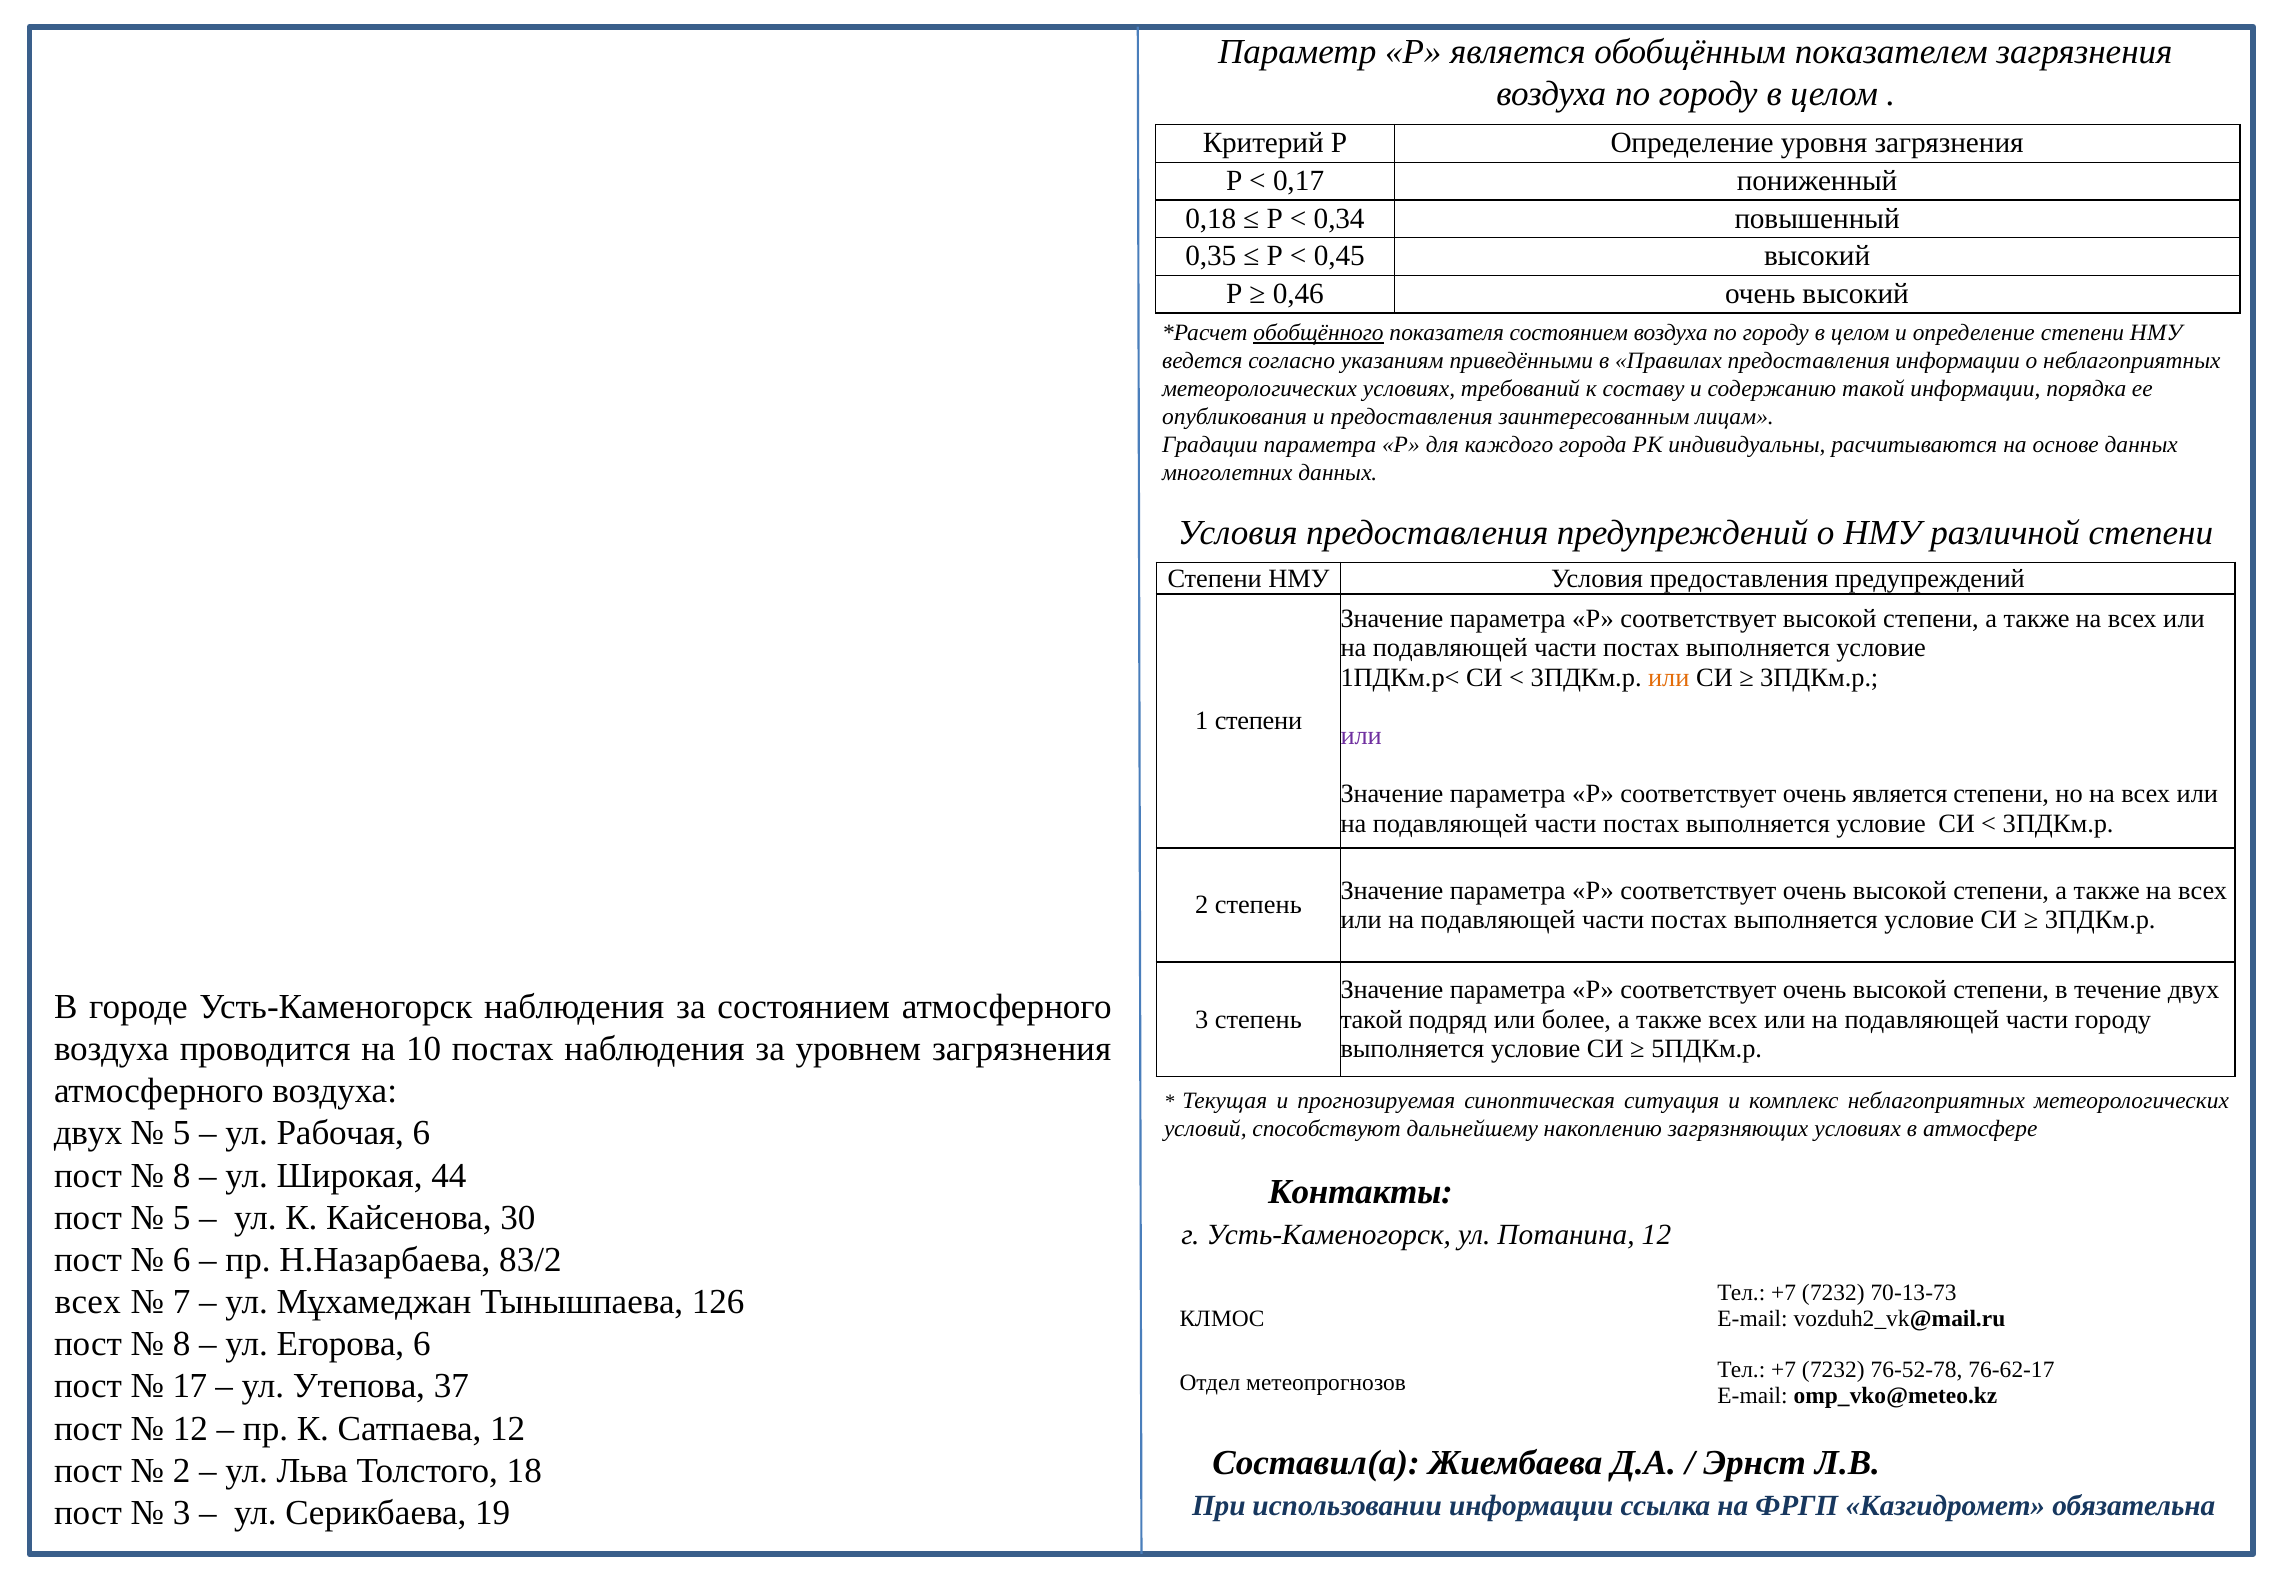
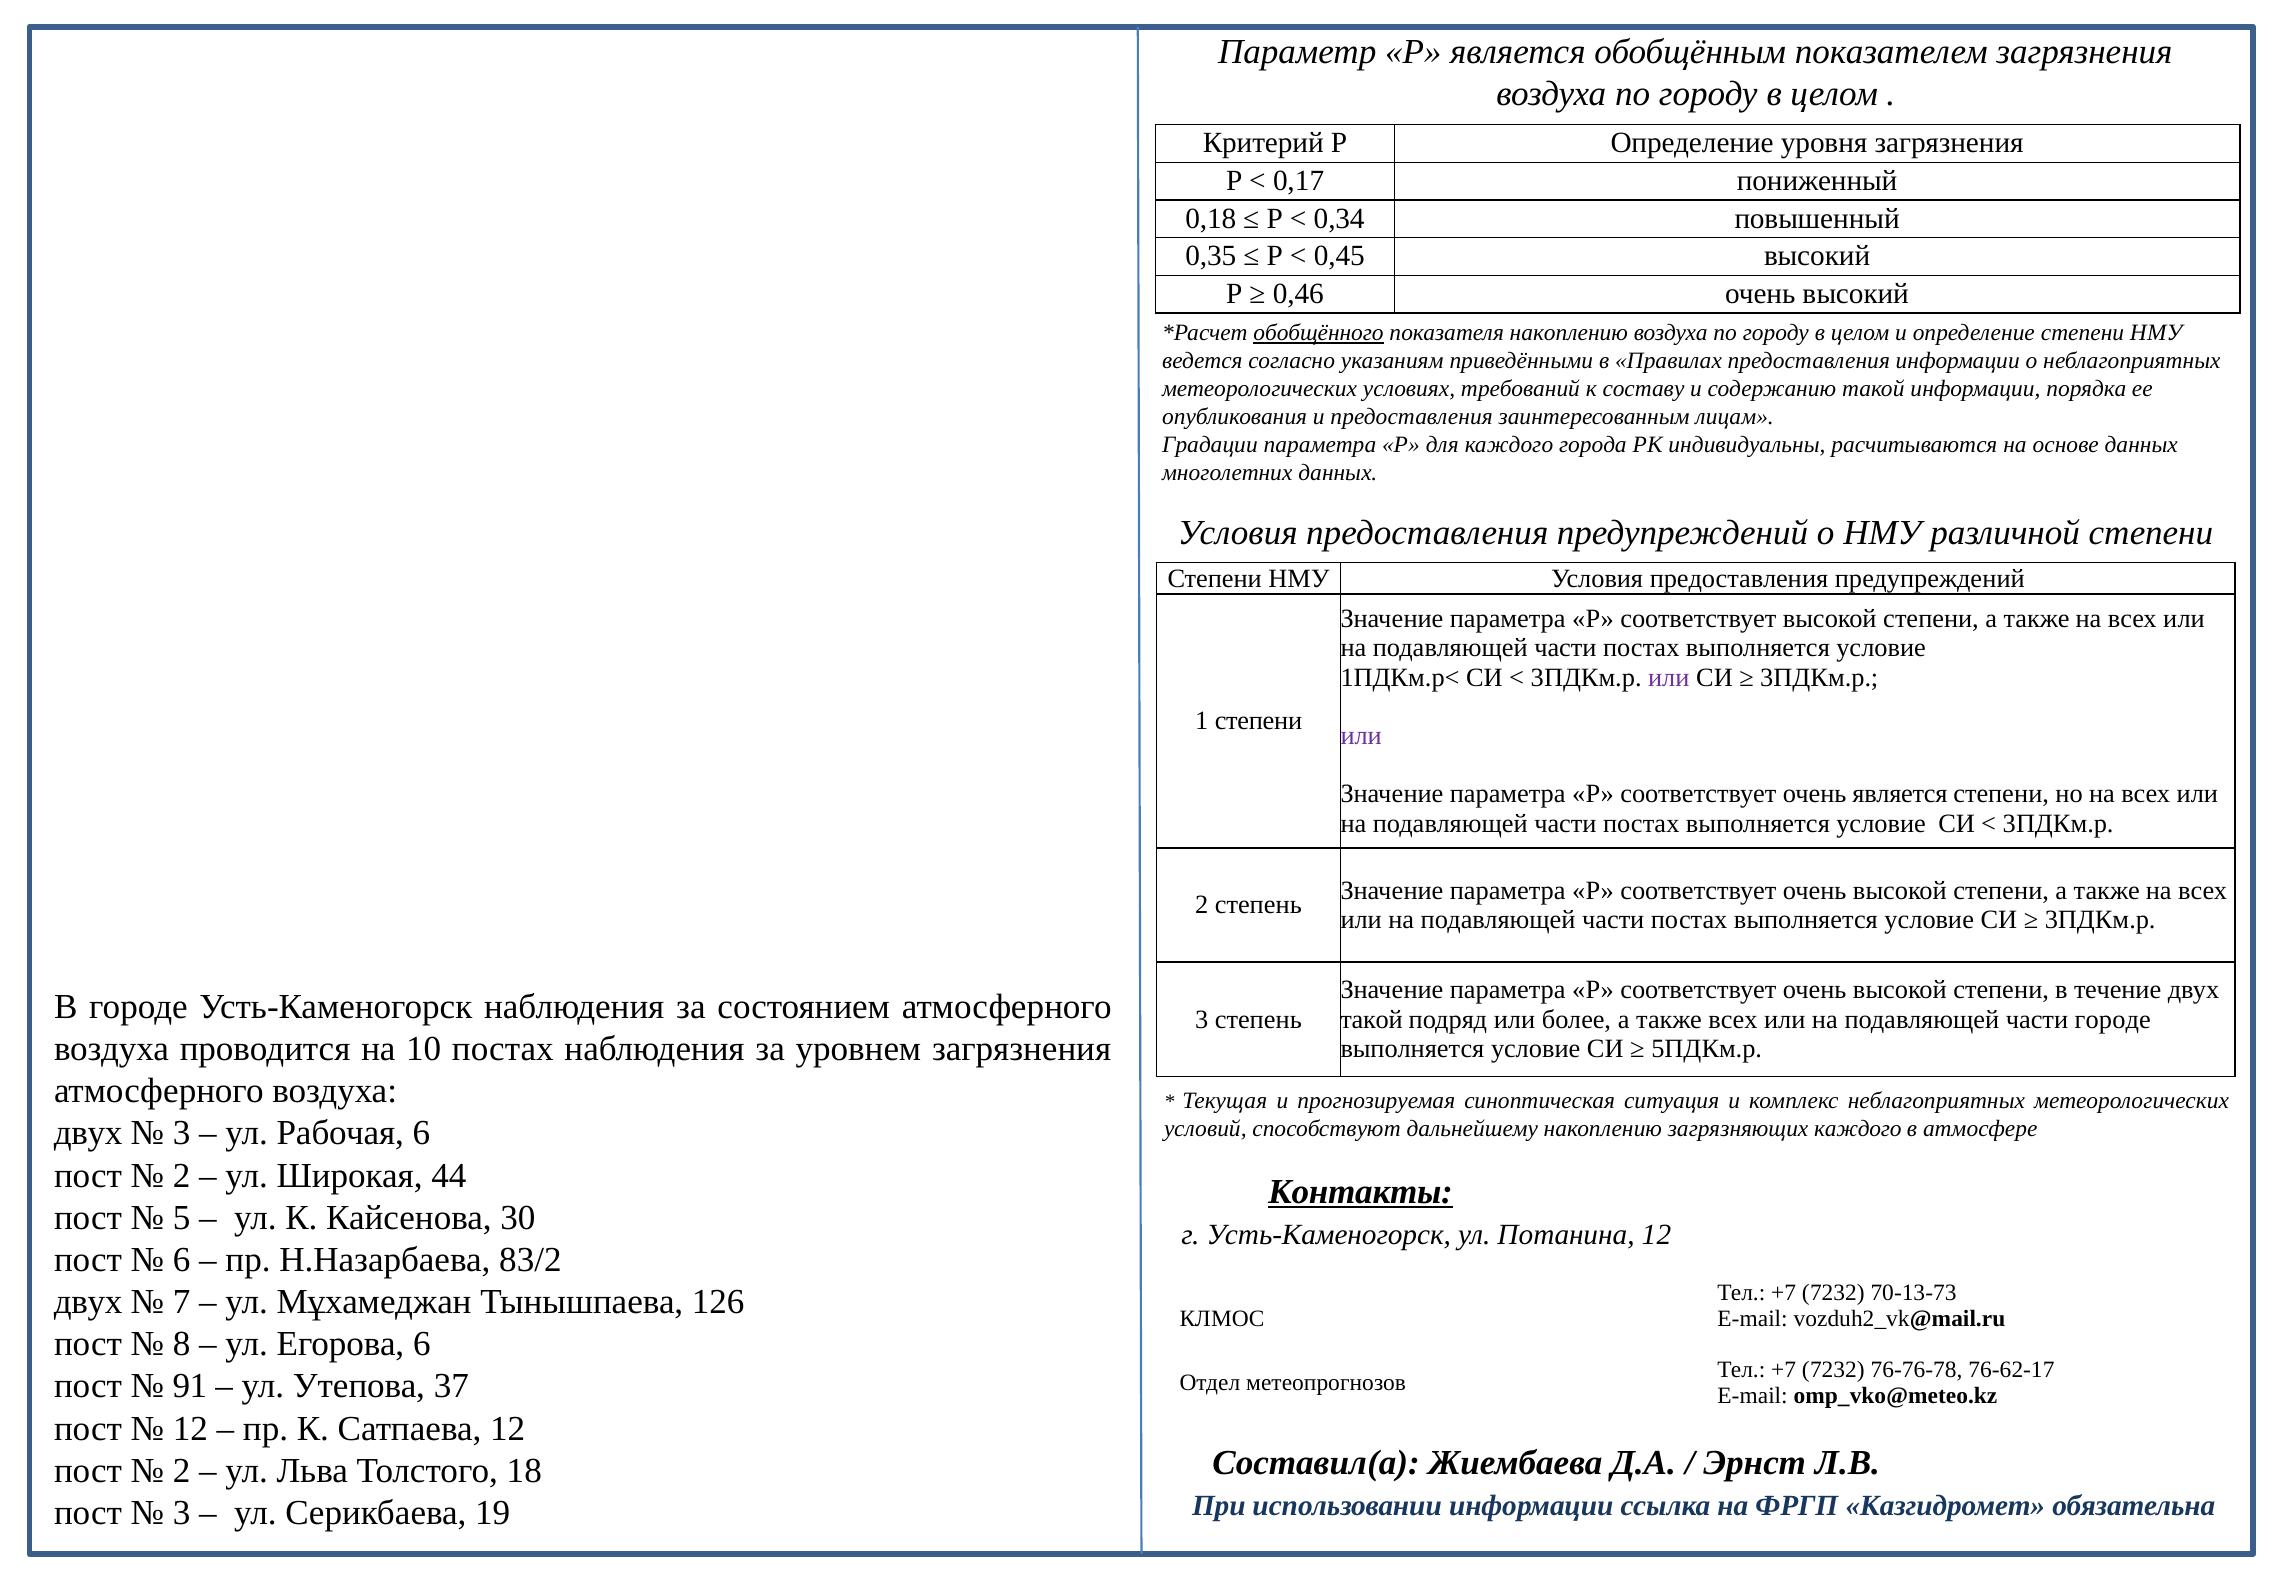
показателя состоянием: состоянием -> накоплению
или at (1669, 677) colour: orange -> purple
части городу: городу -> городе
5 at (182, 1133): 5 -> 3
загрязняющих условиях: условиях -> каждого
8 at (182, 1175): 8 -> 2
Контакты underline: none -> present
всех at (88, 1302): всех -> двух
76-52-78: 76-52-78 -> 76-76-78
17: 17 -> 91
